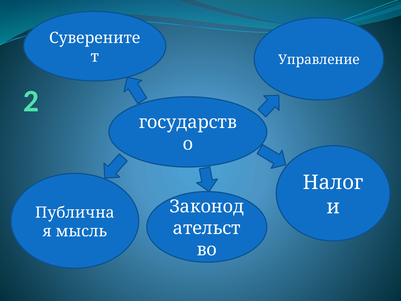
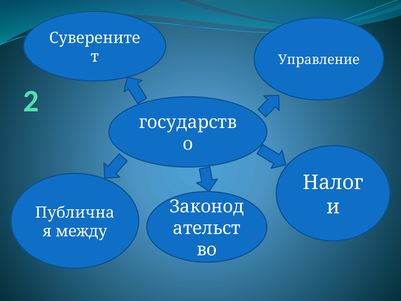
мысль: мысль -> между
